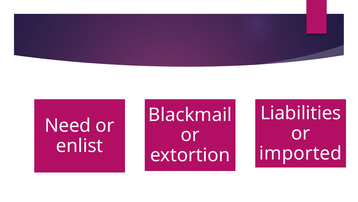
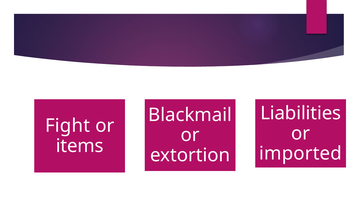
Need: Need -> Fight
enlist: enlist -> items
